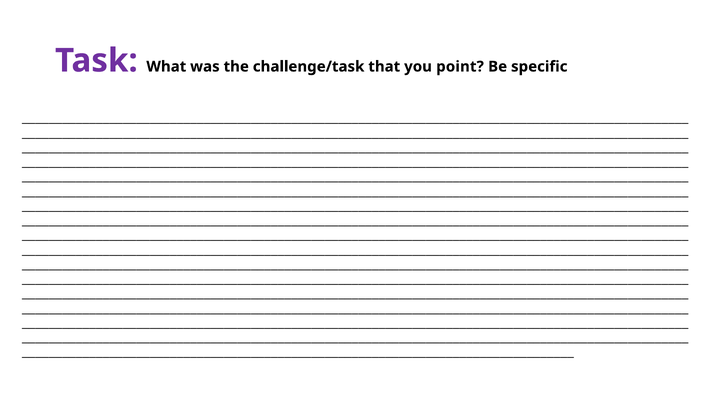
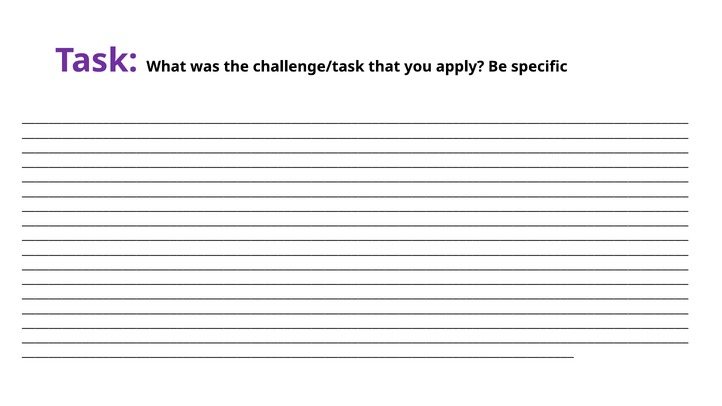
point: point -> apply
